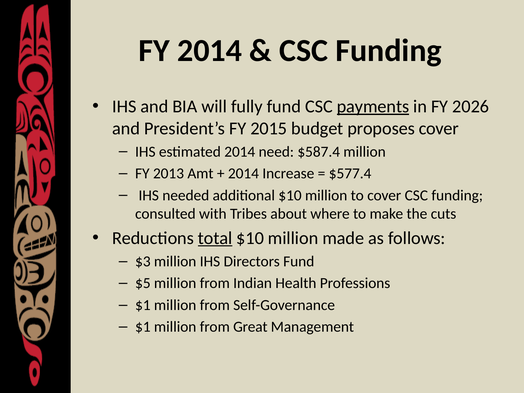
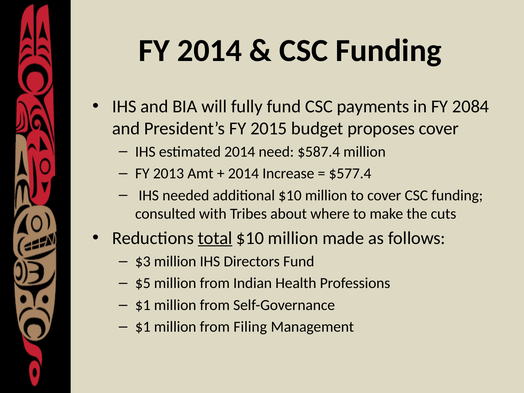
payments underline: present -> none
2026: 2026 -> 2084
Great: Great -> Filing
